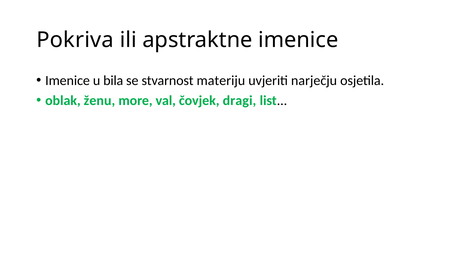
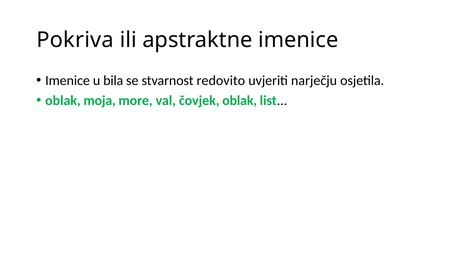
materiju: materiju -> redovito
ženu: ženu -> moja
čovjek dragi: dragi -> oblak
